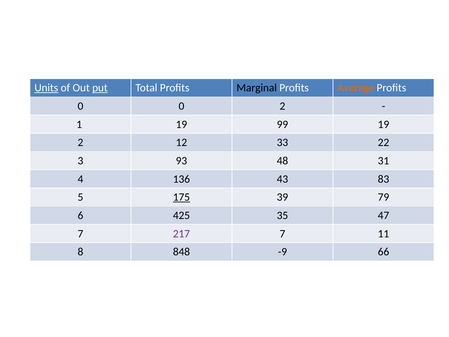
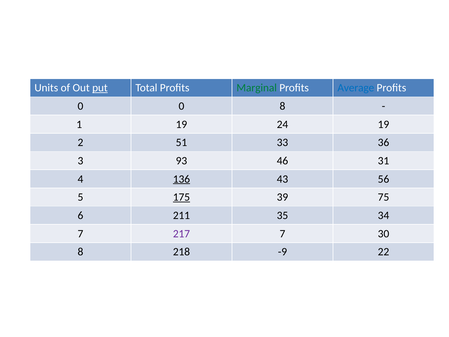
Units underline: present -> none
Marginal colour: black -> green
Average colour: orange -> blue
0 2: 2 -> 8
99: 99 -> 24
12: 12 -> 51
22: 22 -> 36
48: 48 -> 46
136 underline: none -> present
83: 83 -> 56
79: 79 -> 75
425: 425 -> 211
47: 47 -> 34
11: 11 -> 30
848: 848 -> 218
66: 66 -> 22
